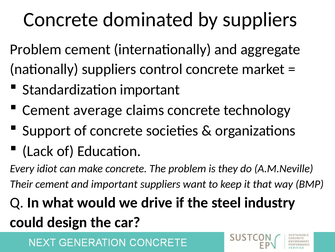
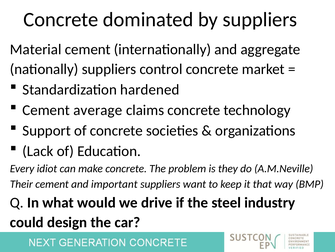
Problem at (36, 49): Problem -> Material
Standardization important: important -> hardened
